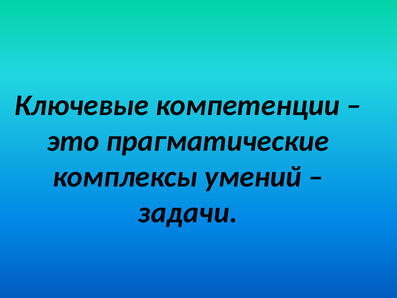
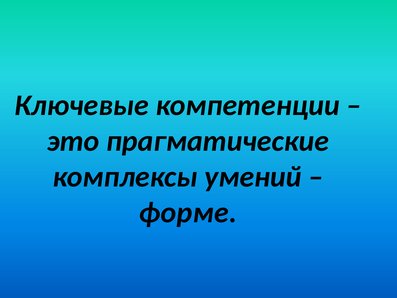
задачи: задачи -> форме
